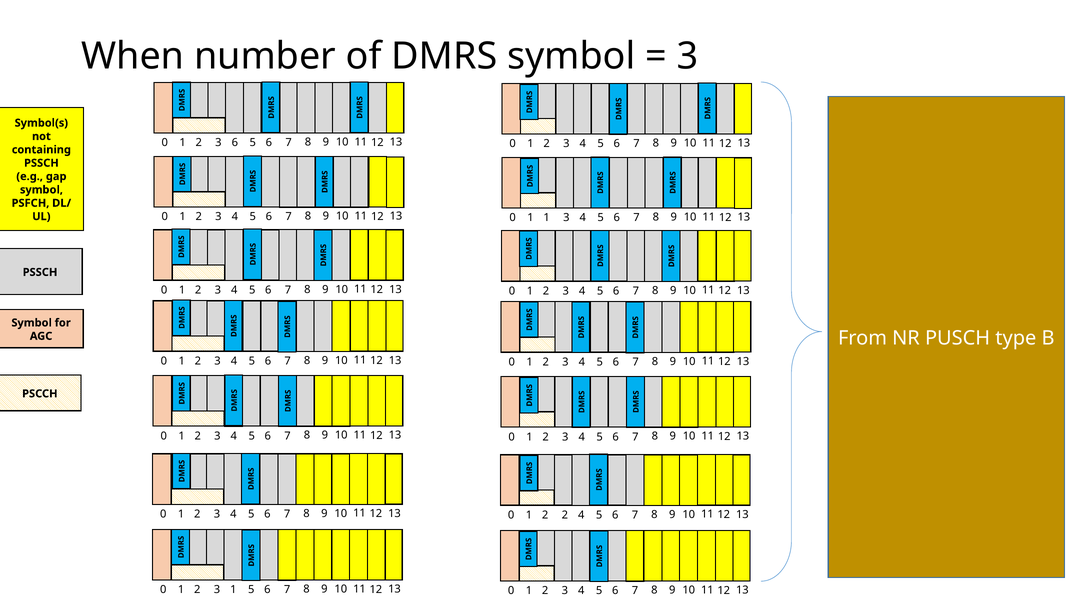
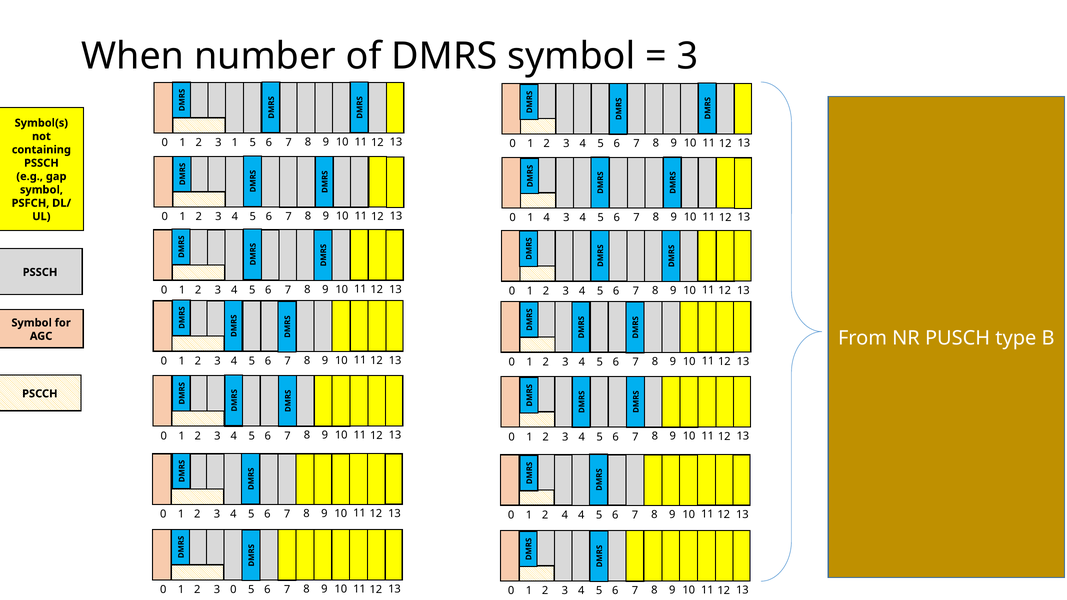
3 6: 6 -> 1
1 1: 1 -> 4
2 2: 2 -> 4
2 3 1: 1 -> 0
